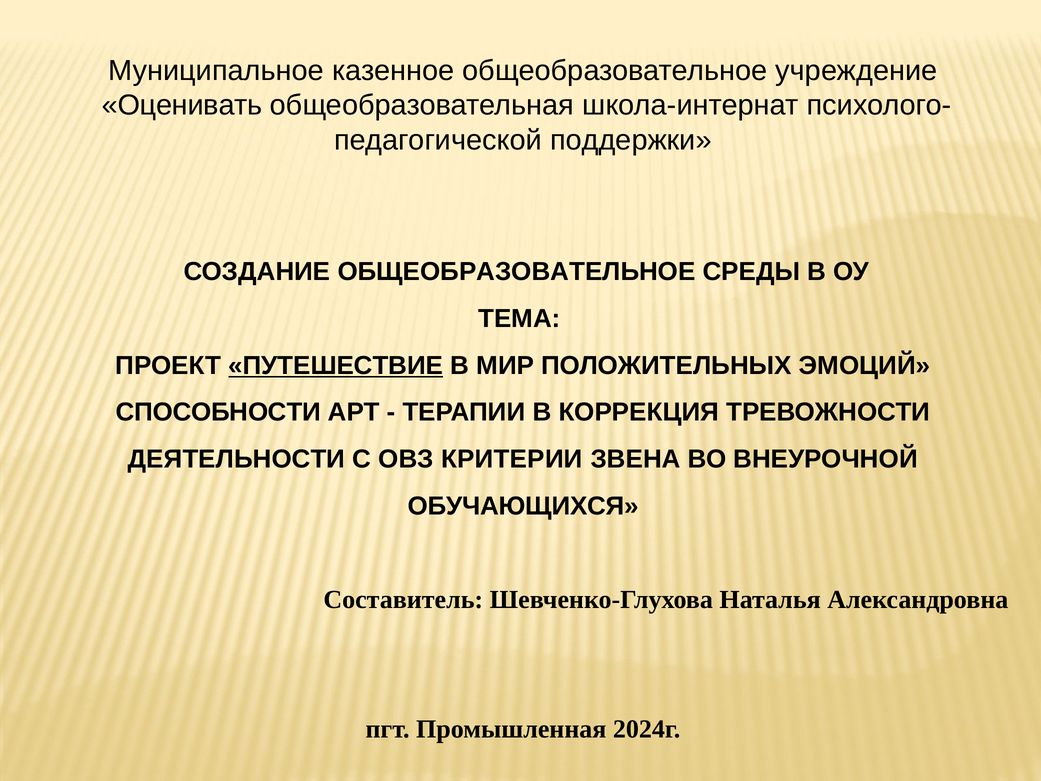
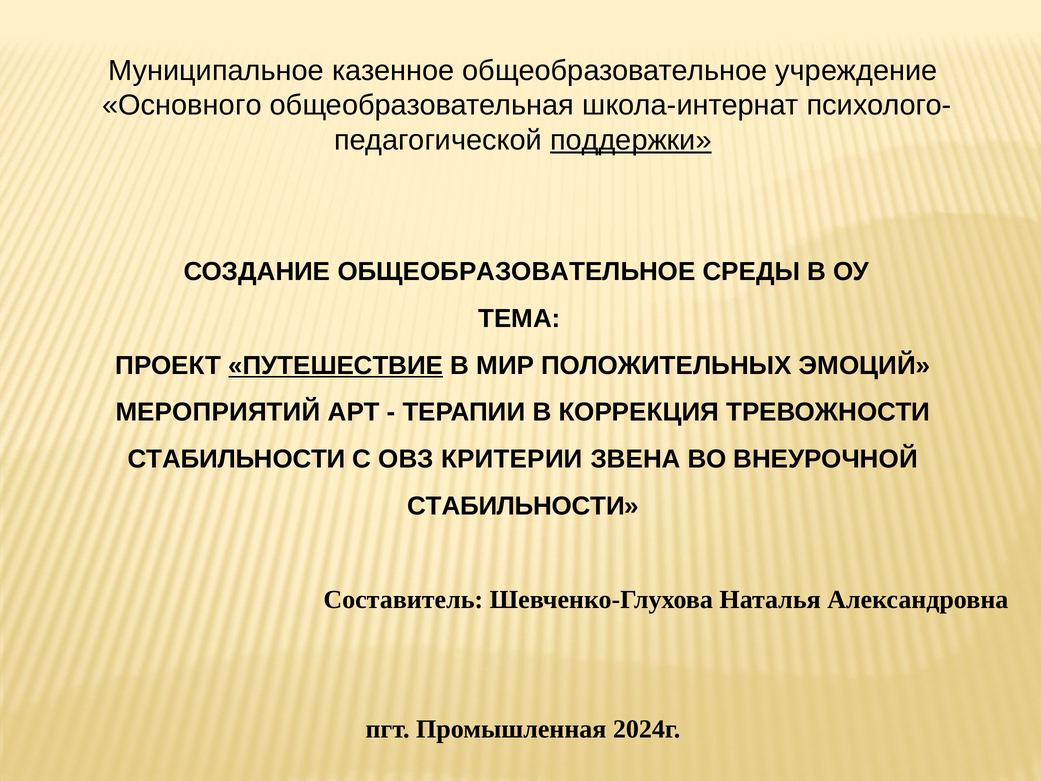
Оценивать: Оценивать -> Основного
поддержки underline: none -> present
СПОСОБНОСТИ: СПОСОБНОСТИ -> МЕРОПРИЯТИЙ
ДЕЯТЕЛЬНОСТИ at (237, 459): ДЕЯТЕЛЬНОСТИ -> СТАБИЛЬНОСТИ
ОБУЧАЮЩИХСЯ at (523, 506): ОБУЧАЮЩИХСЯ -> СТАБИЛЬНОСТИ
